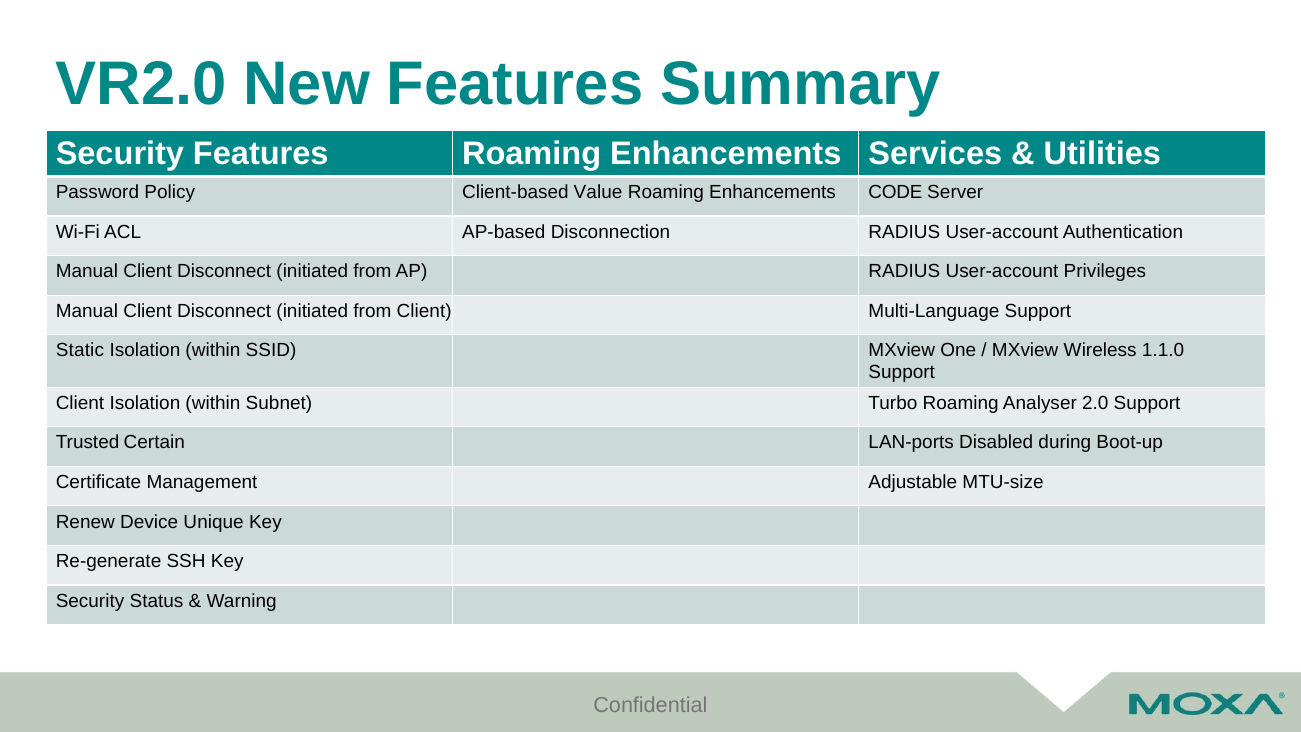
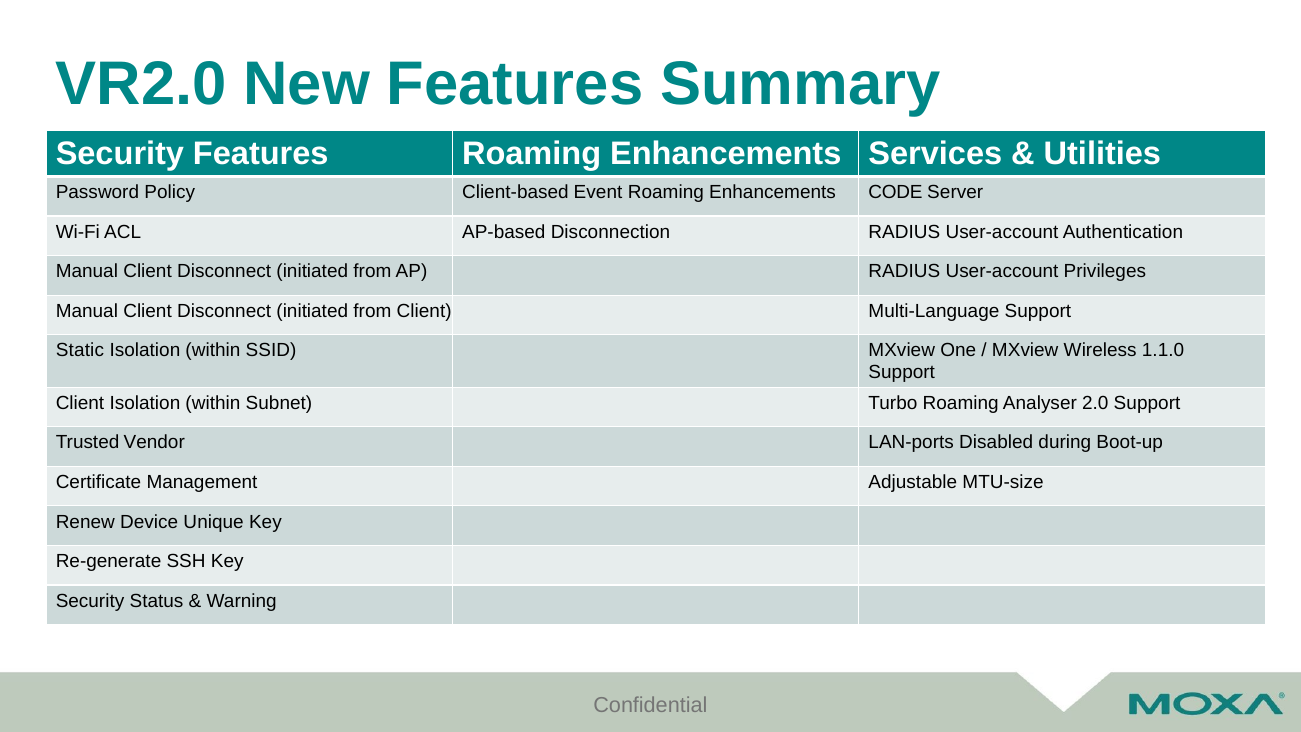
Value: Value -> Event
Certain: Certain -> Vendor
